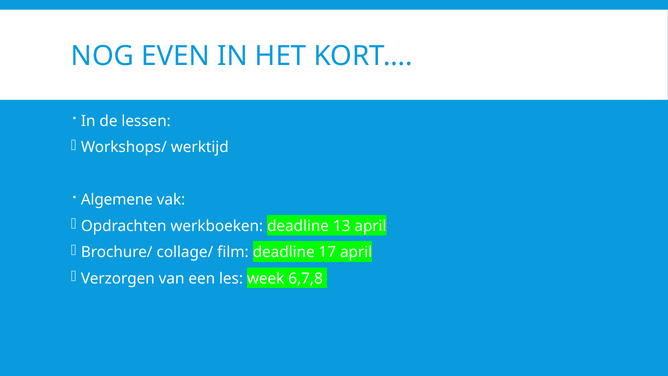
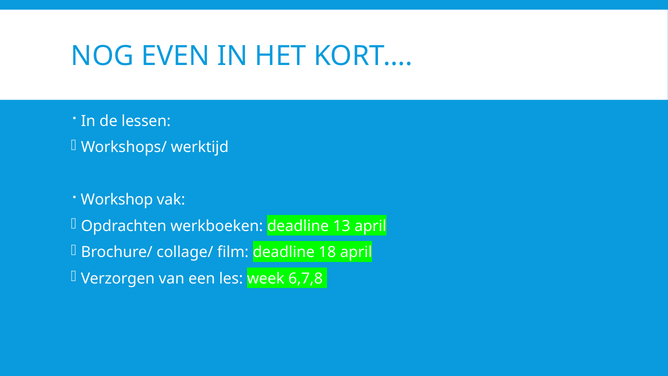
Algemene: Algemene -> Workshop
17: 17 -> 18
